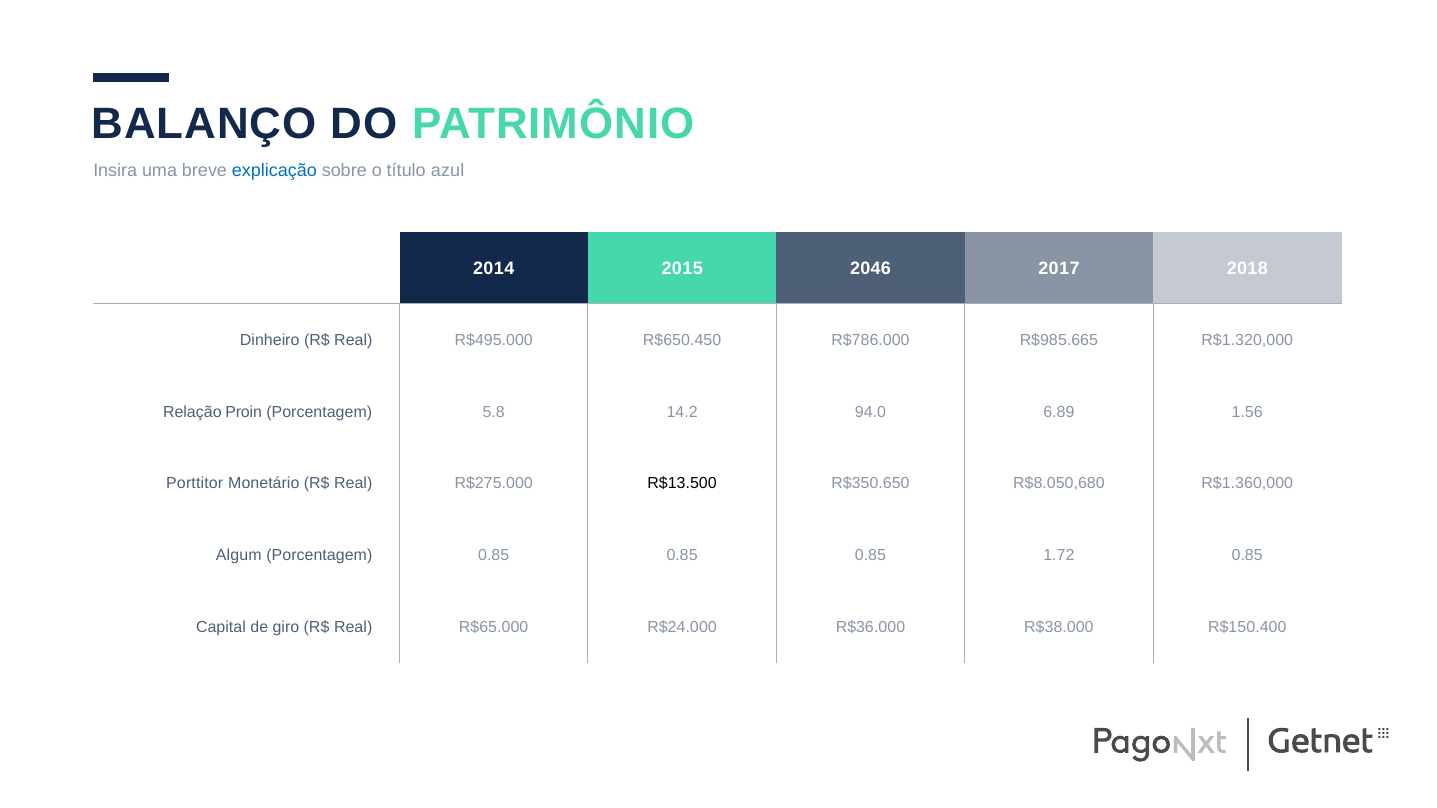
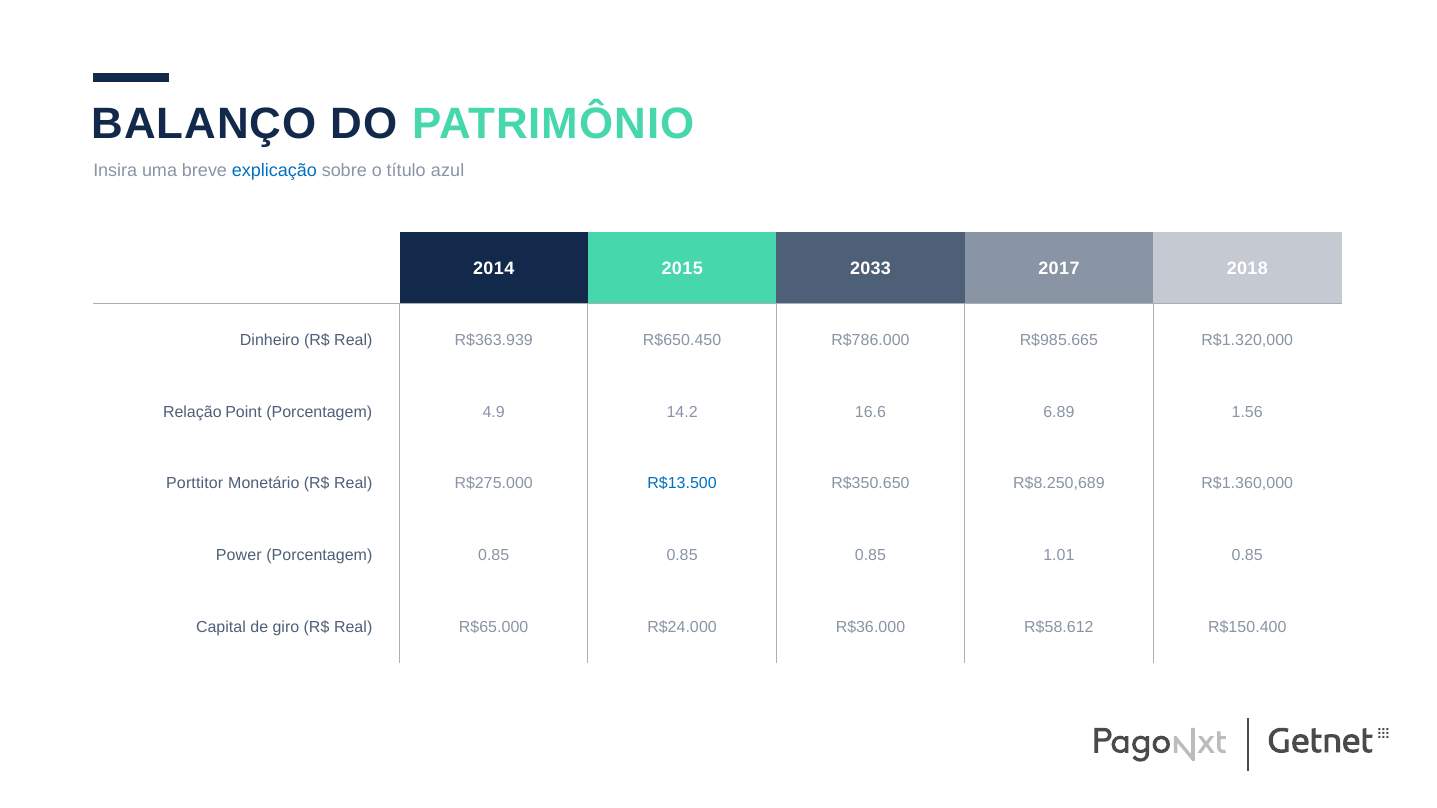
2046: 2046 -> 2033
R$495.000: R$495.000 -> R$363.939
Proin: Proin -> Point
5.8: 5.8 -> 4.9
94.0: 94.0 -> 16.6
R$13.500 colour: black -> blue
R$8.050,680: R$8.050,680 -> R$8.250,689
Algum: Algum -> Power
1.72: 1.72 -> 1.01
R$38.000: R$38.000 -> R$58.612
